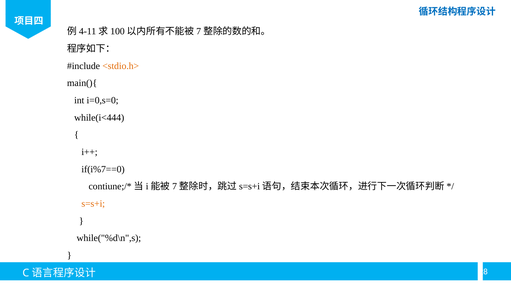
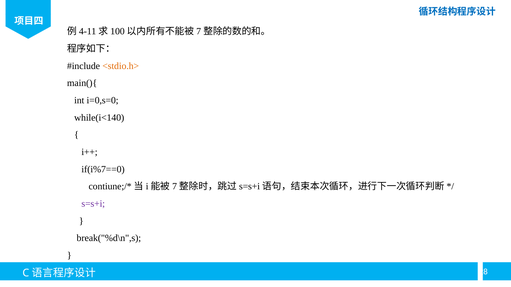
while(i<444: while(i<444 -> while(i<140
s=s+i colour: orange -> purple
while("%d\n",s: while("%d\n",s -> break("%d\n",s
